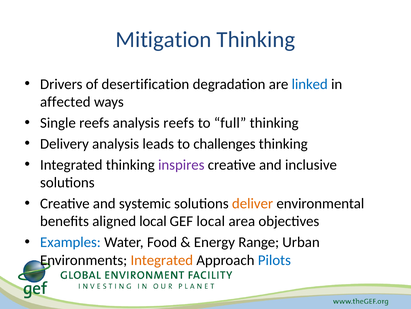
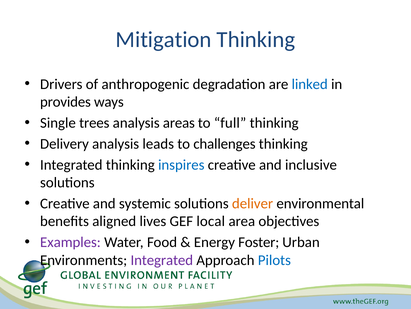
desertification: desertification -> anthropogenic
affected: affected -> provides
Single reefs: reefs -> trees
analysis reefs: reefs -> areas
inspires colour: purple -> blue
aligned local: local -> lives
Examples colour: blue -> purple
Range: Range -> Foster
Integrated at (162, 260) colour: orange -> purple
